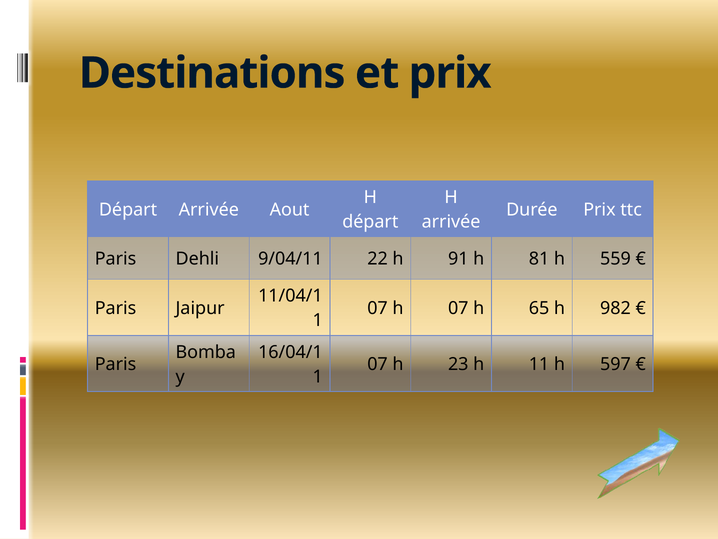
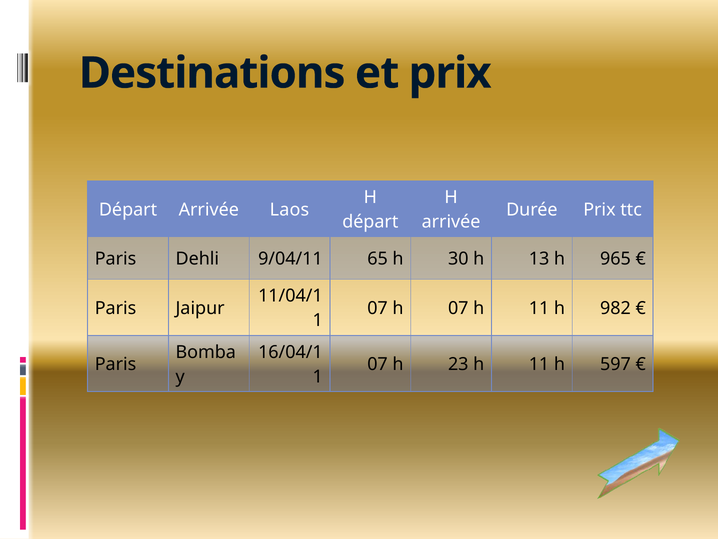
Aout: Aout -> Laos
22: 22 -> 65
91: 91 -> 30
81: 81 -> 13
559: 559 -> 965
07 h 65: 65 -> 11
